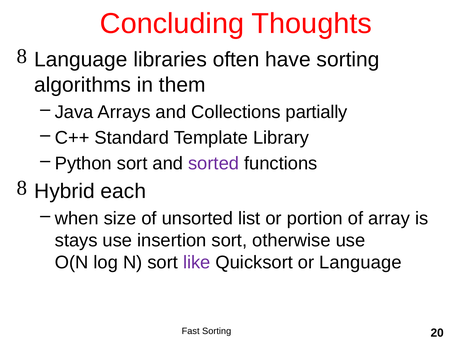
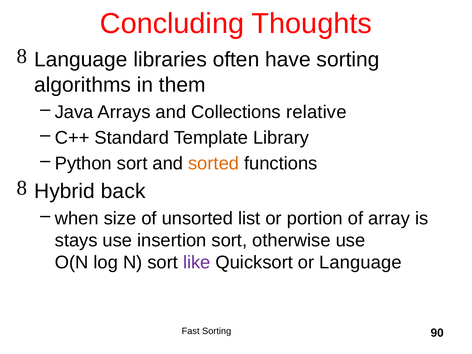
partially: partially -> relative
sorted colour: purple -> orange
each: each -> back
20: 20 -> 90
